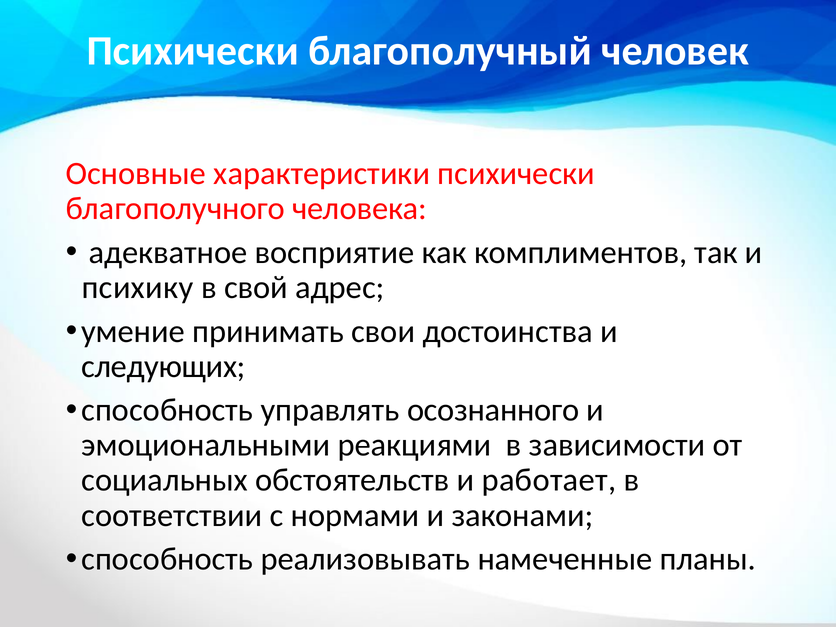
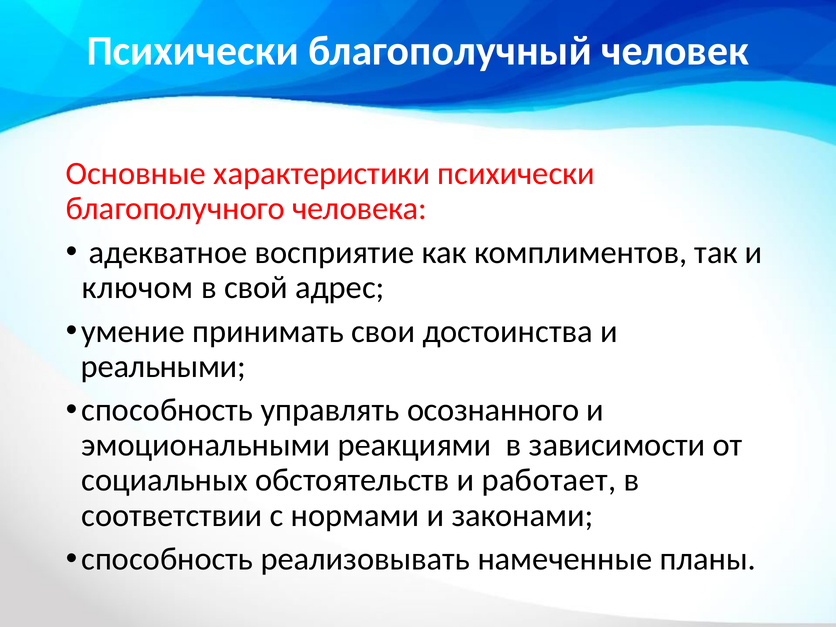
психику: психику -> ключом
следующих: следующих -> реальными
